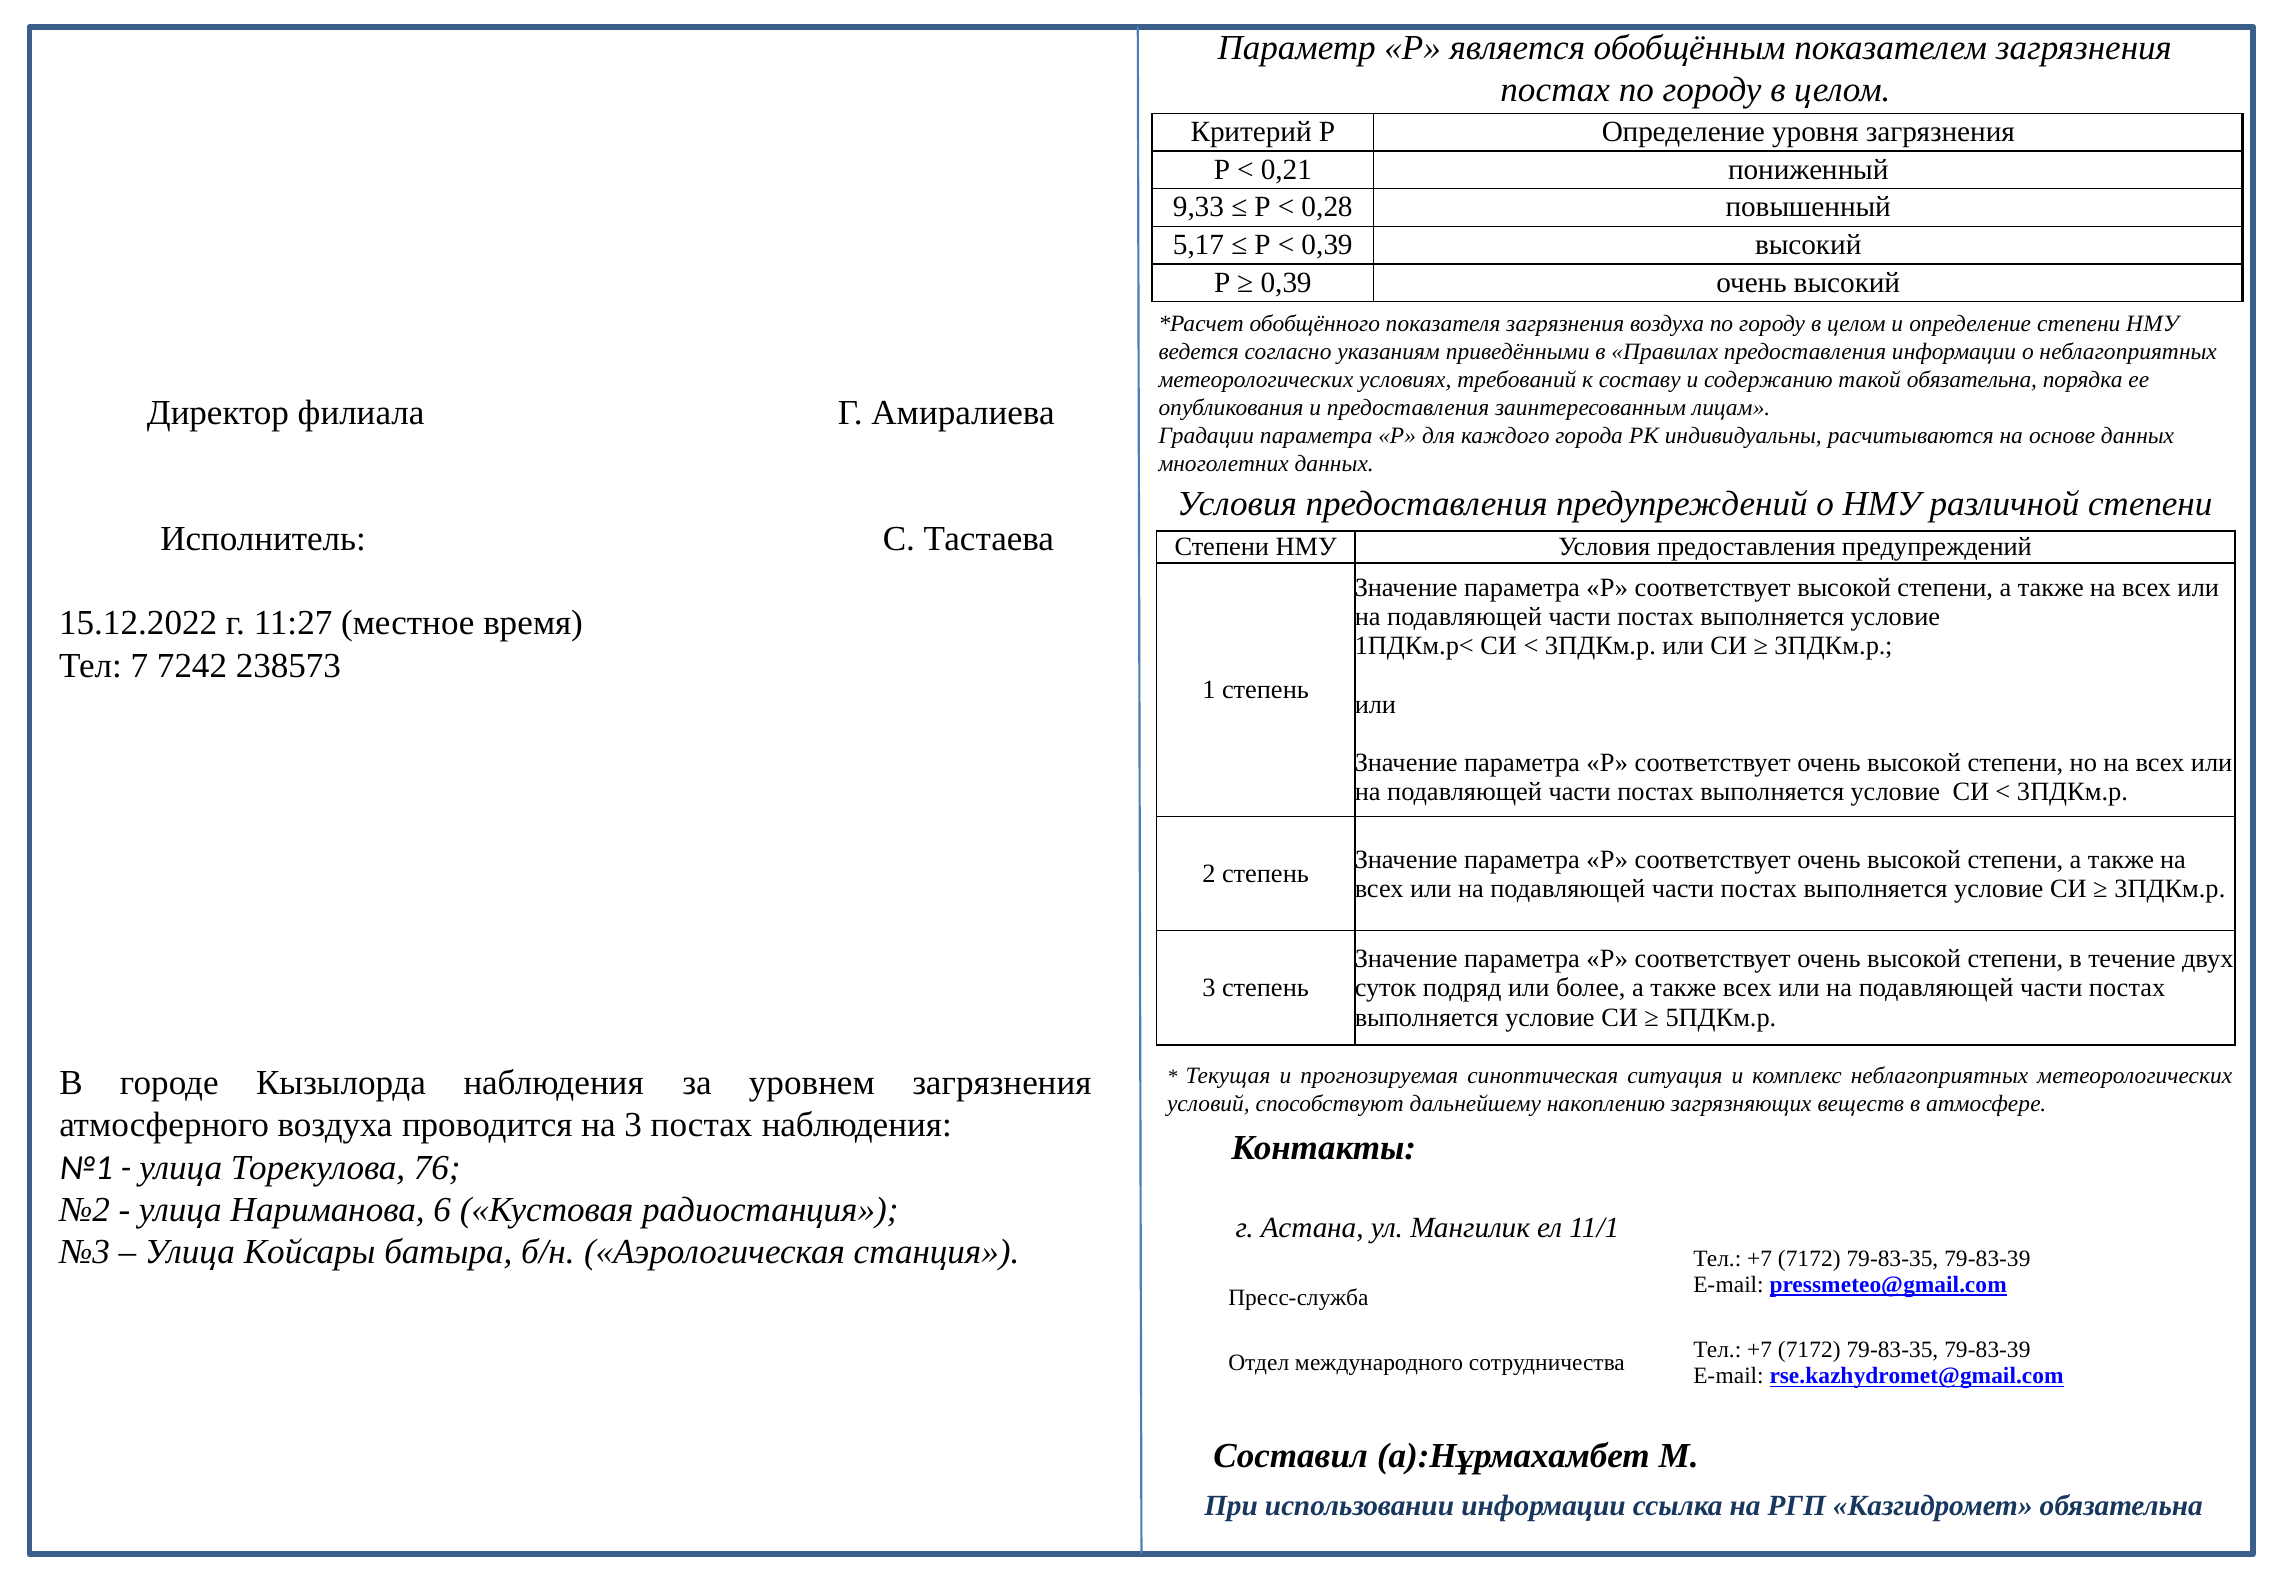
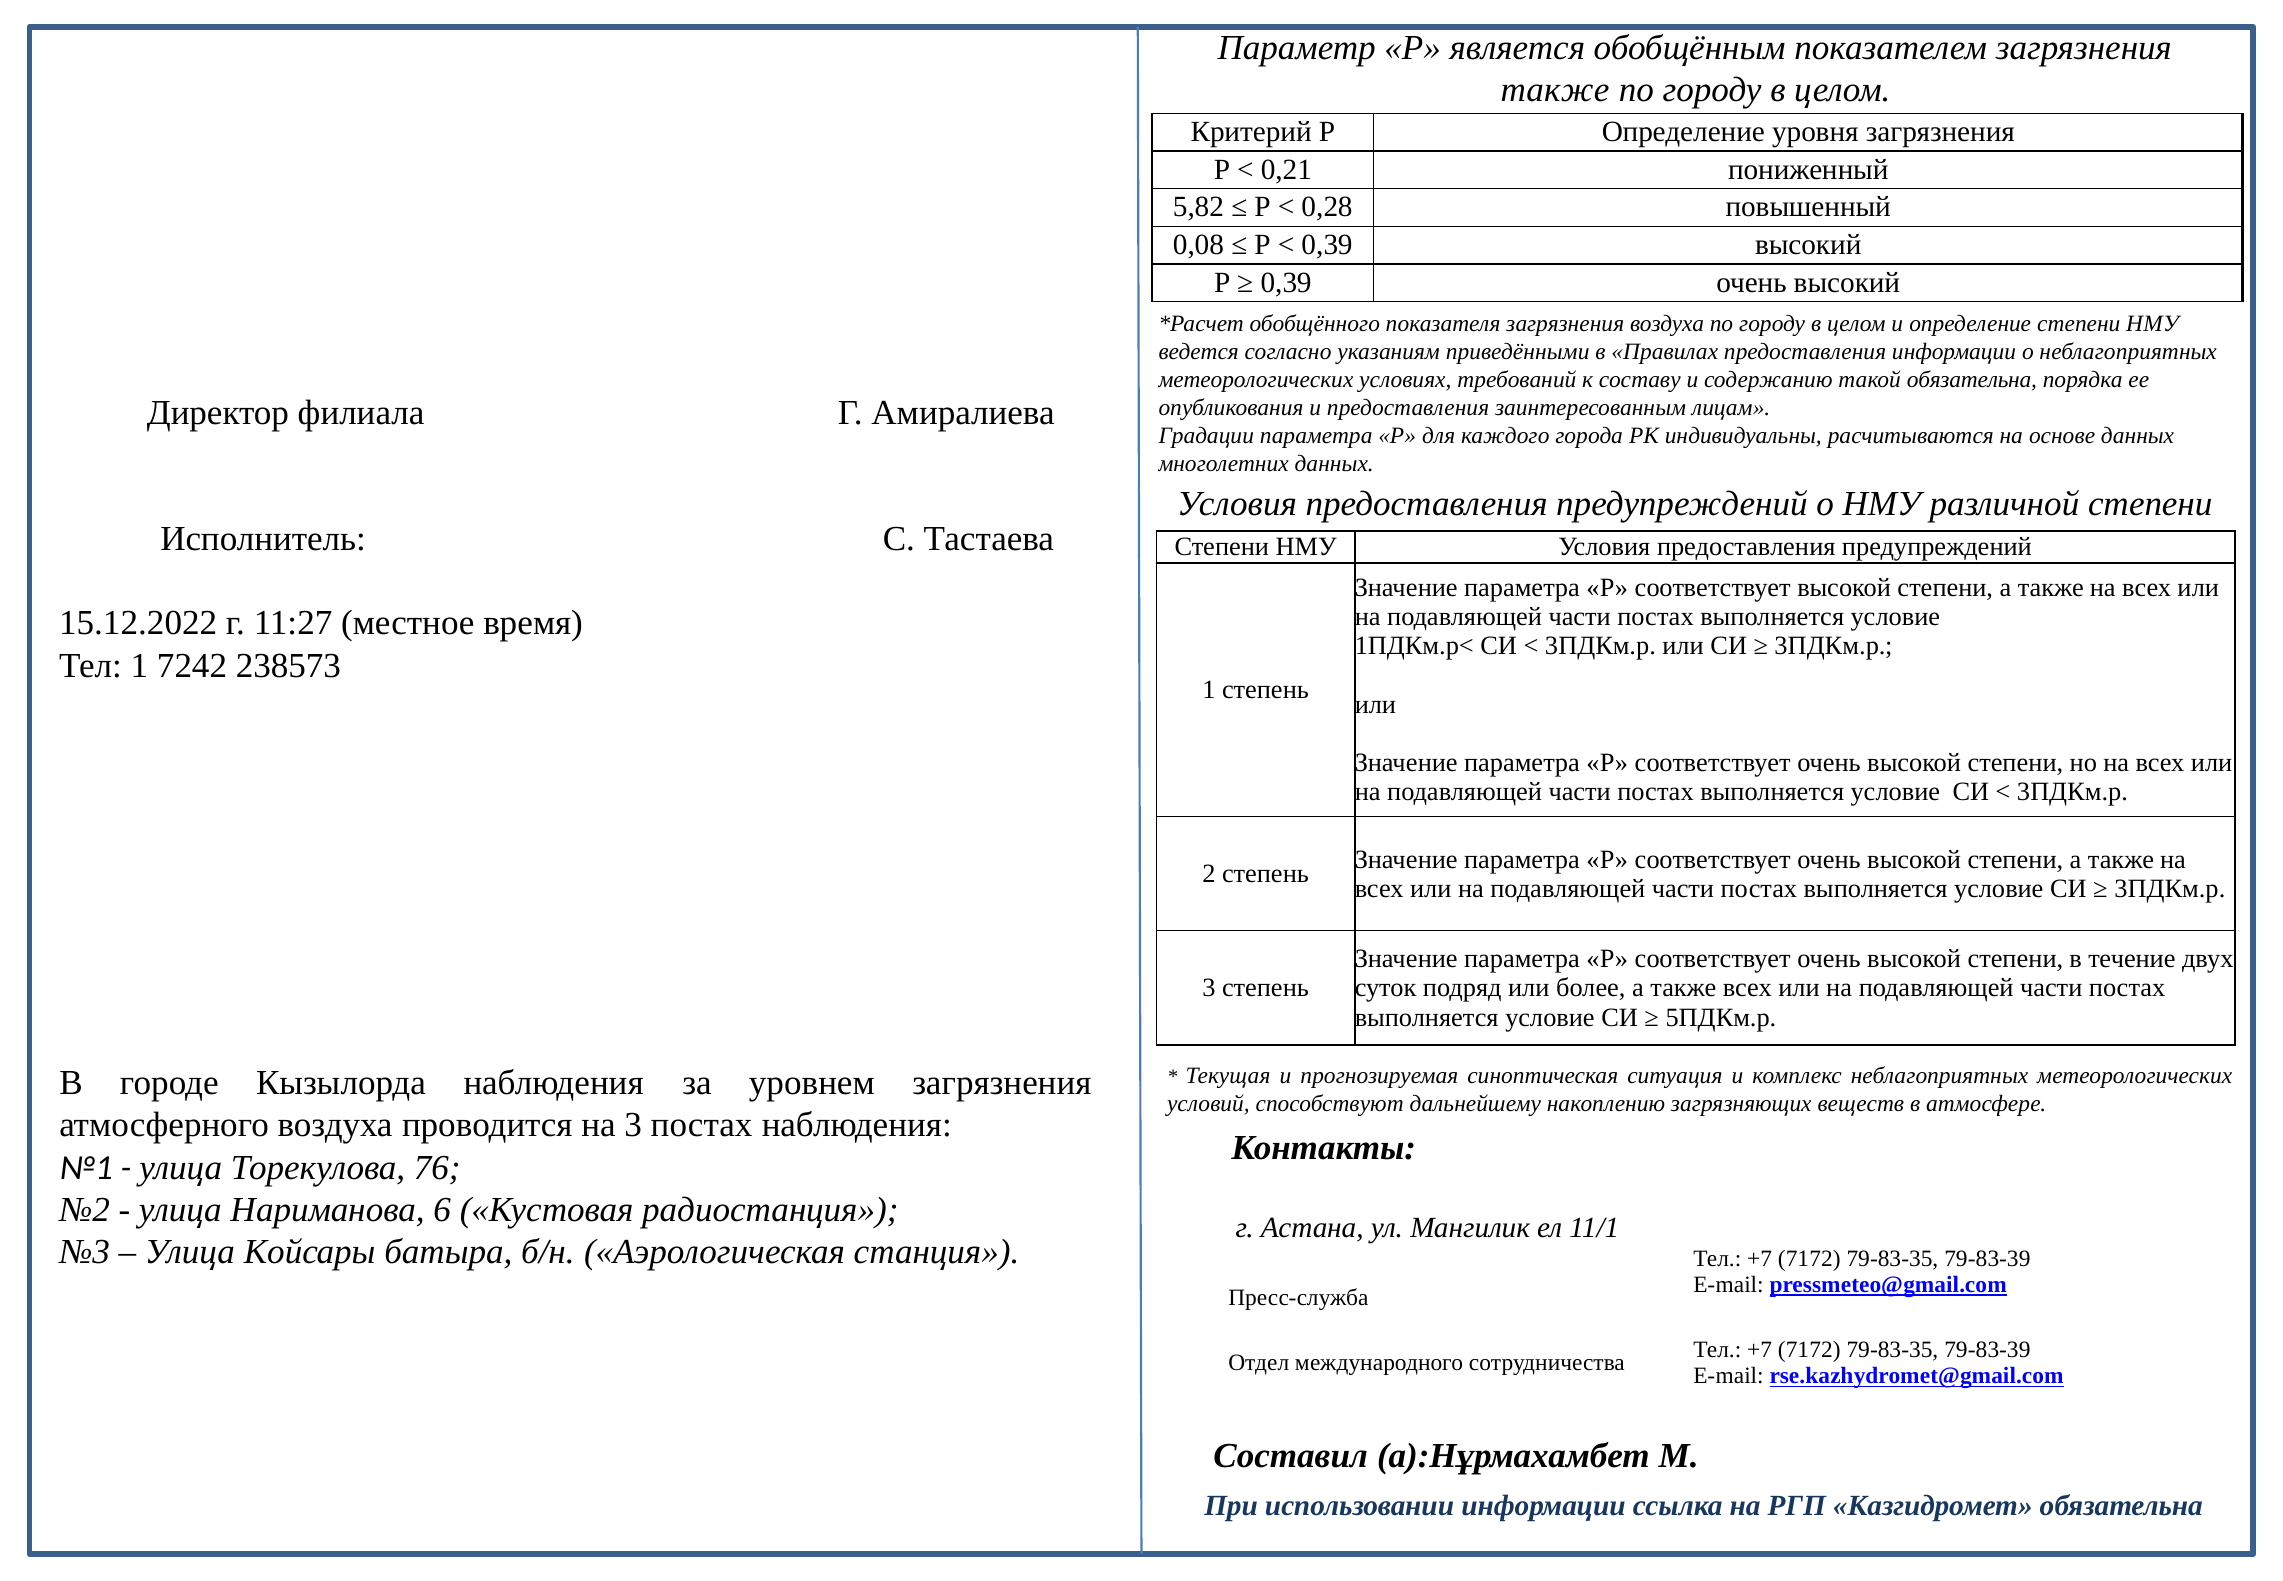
постах at (1555, 90): постах -> также
9,33: 9,33 -> 5,82
5,17: 5,17 -> 0,08
Тел 7: 7 -> 1
